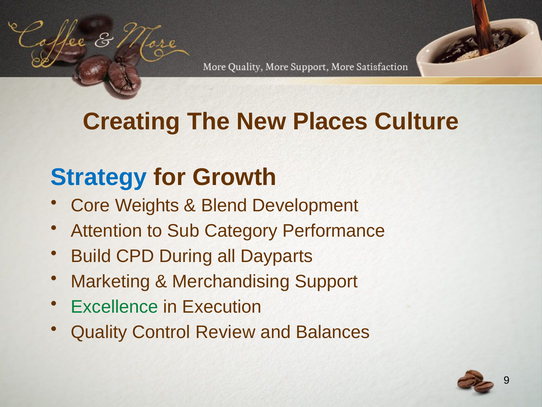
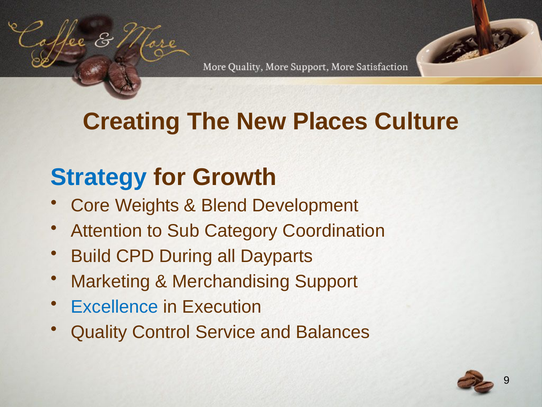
Performance: Performance -> Coordination
Excellence colour: green -> blue
Review: Review -> Service
